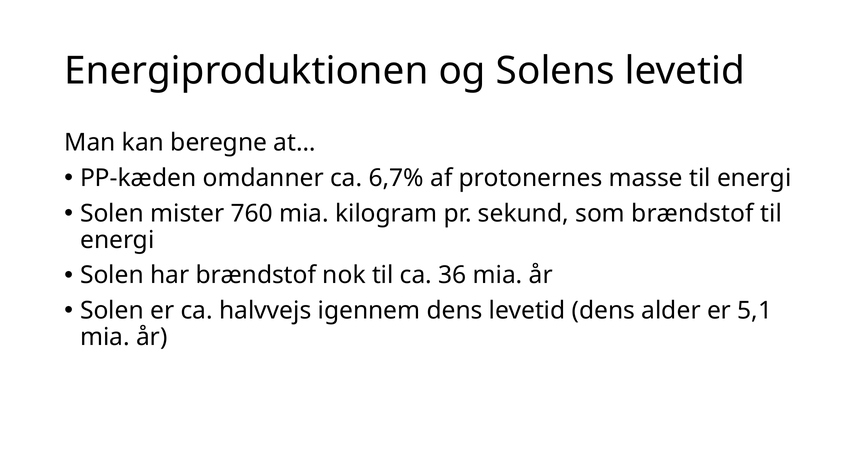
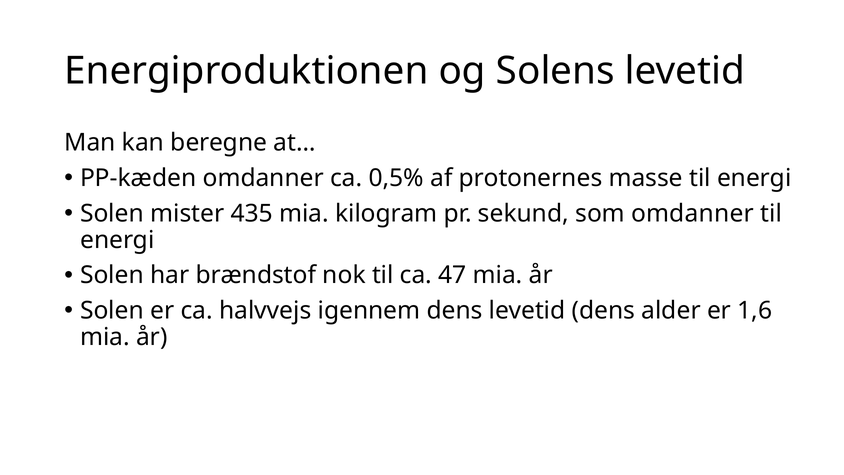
6,7%: 6,7% -> 0,5%
760: 760 -> 435
som brændstof: brændstof -> omdanner
36: 36 -> 47
5,1: 5,1 -> 1,6
